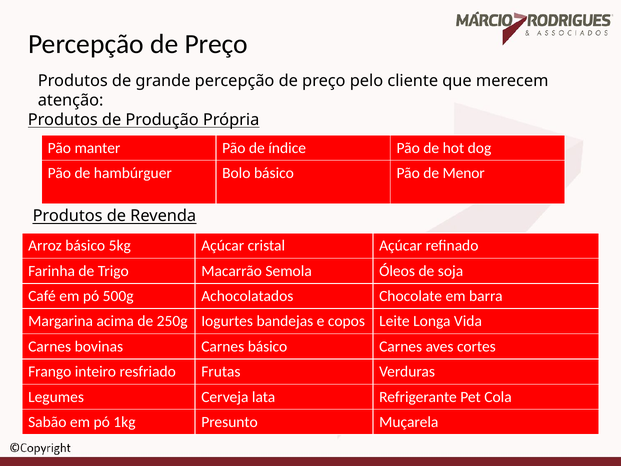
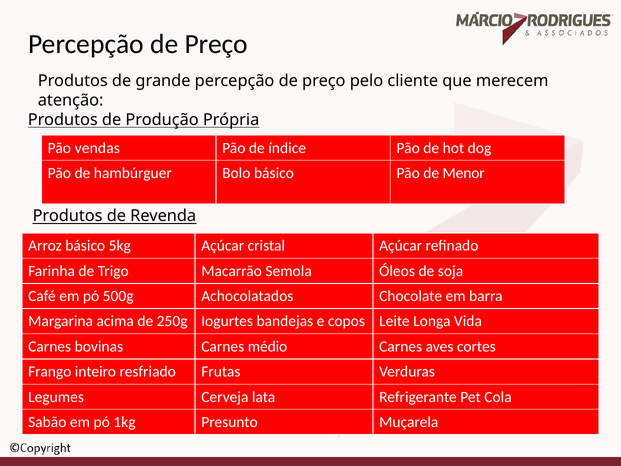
manter: manter -> vendas
Carnes básico: básico -> médio
